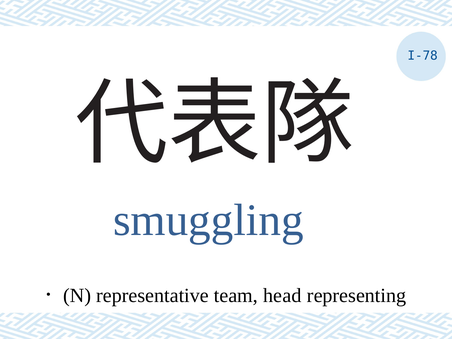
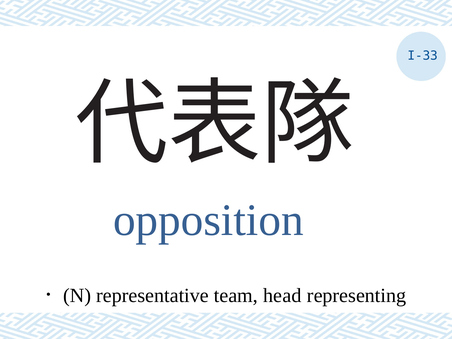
I-78: I-78 -> I-33
smuggling: smuggling -> opposition
